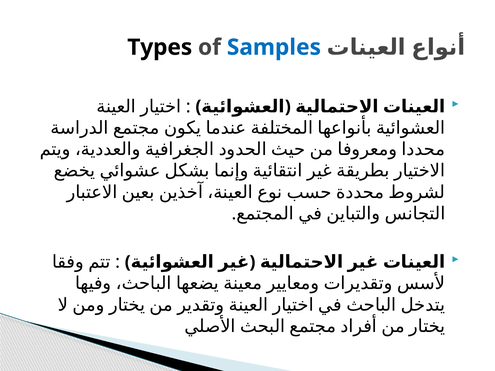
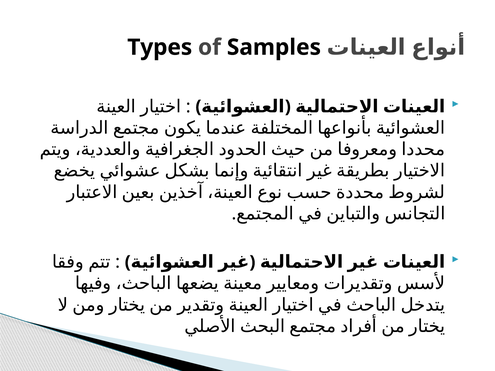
Samples colour: blue -> black
